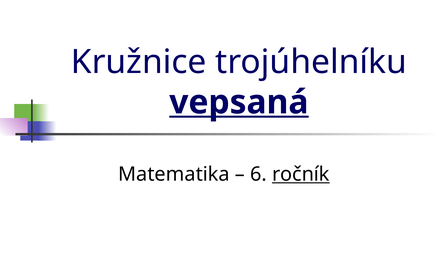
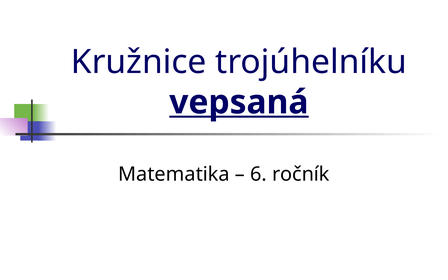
ročník underline: present -> none
